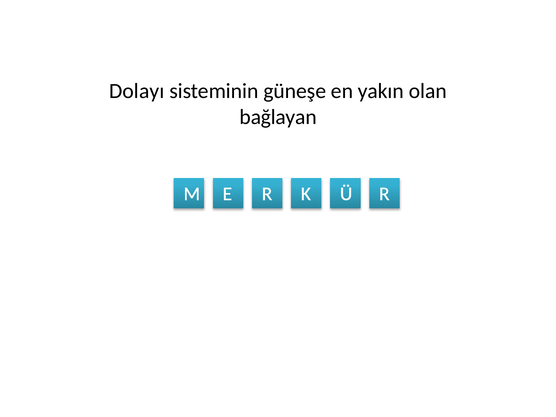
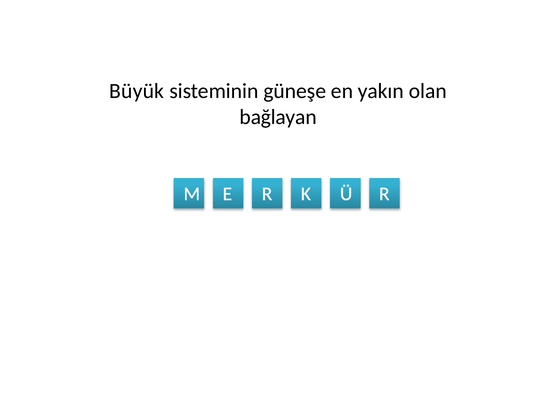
Dolayı: Dolayı -> Büyük
